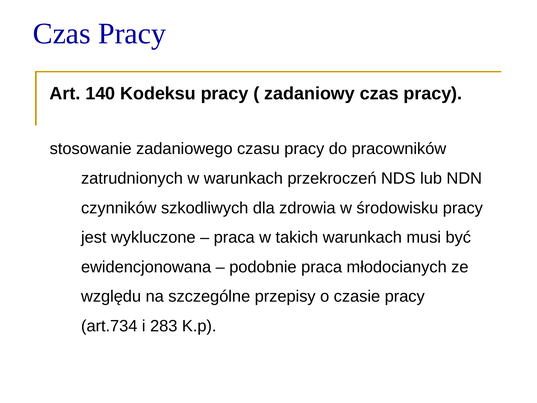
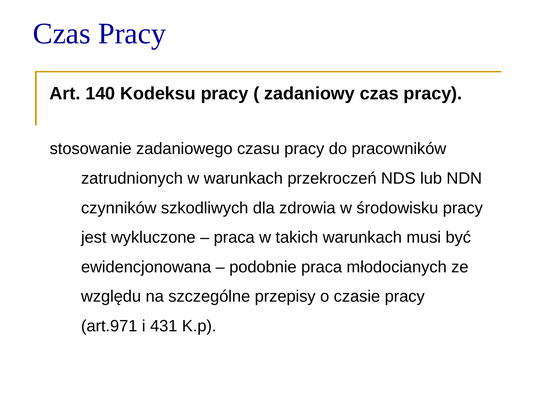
art.734: art.734 -> art.971
283: 283 -> 431
